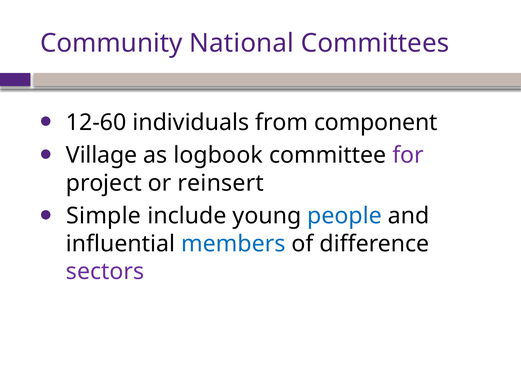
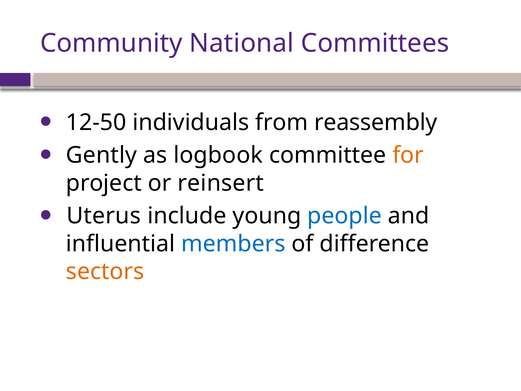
12-60: 12-60 -> 12-50
component: component -> reassembly
Village: Village -> Gently
for colour: purple -> orange
Simple: Simple -> Uterus
sectors colour: purple -> orange
